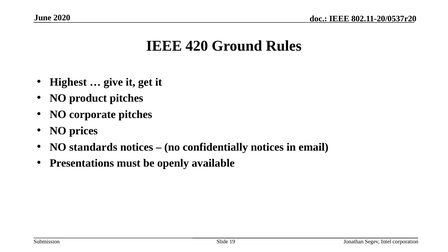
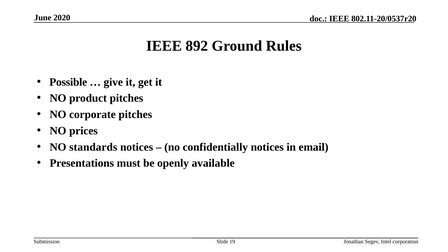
420: 420 -> 892
Highest: Highest -> Possible
